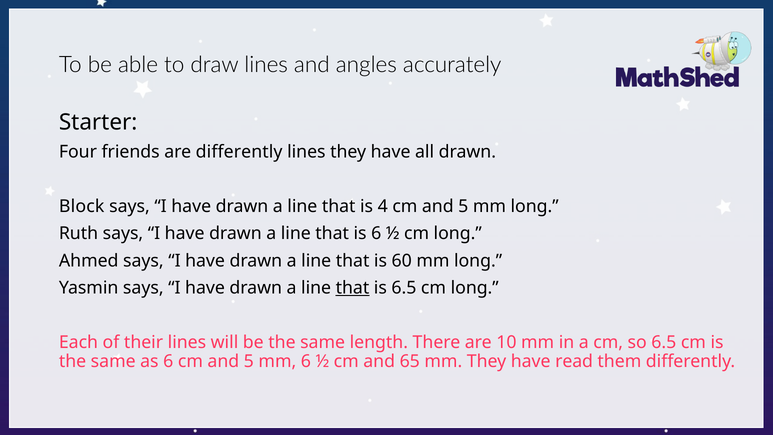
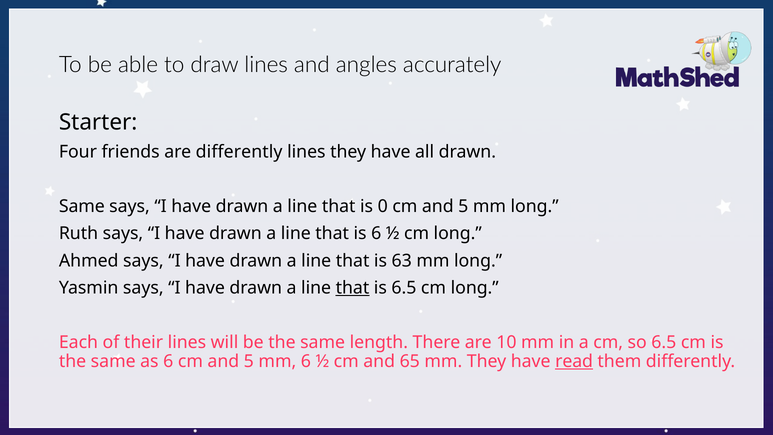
Block at (82, 206): Block -> Same
4: 4 -> 0
60: 60 -> 63
read underline: none -> present
